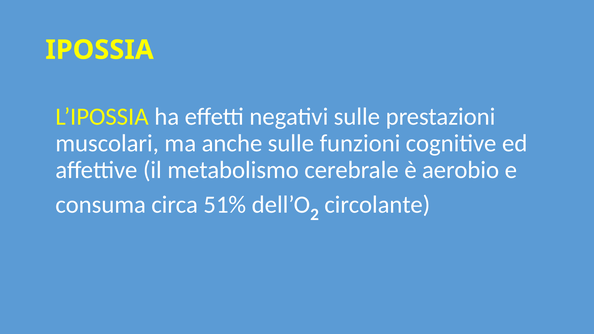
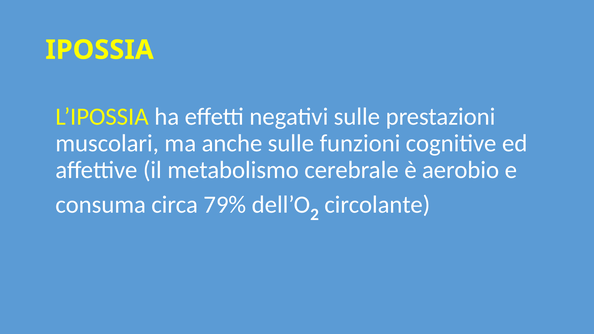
51%: 51% -> 79%
